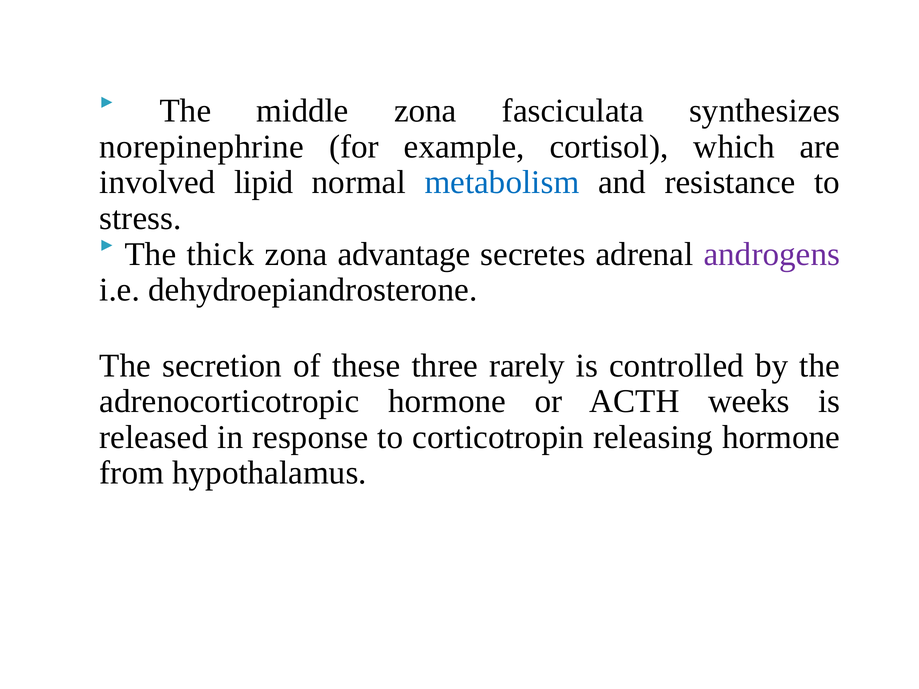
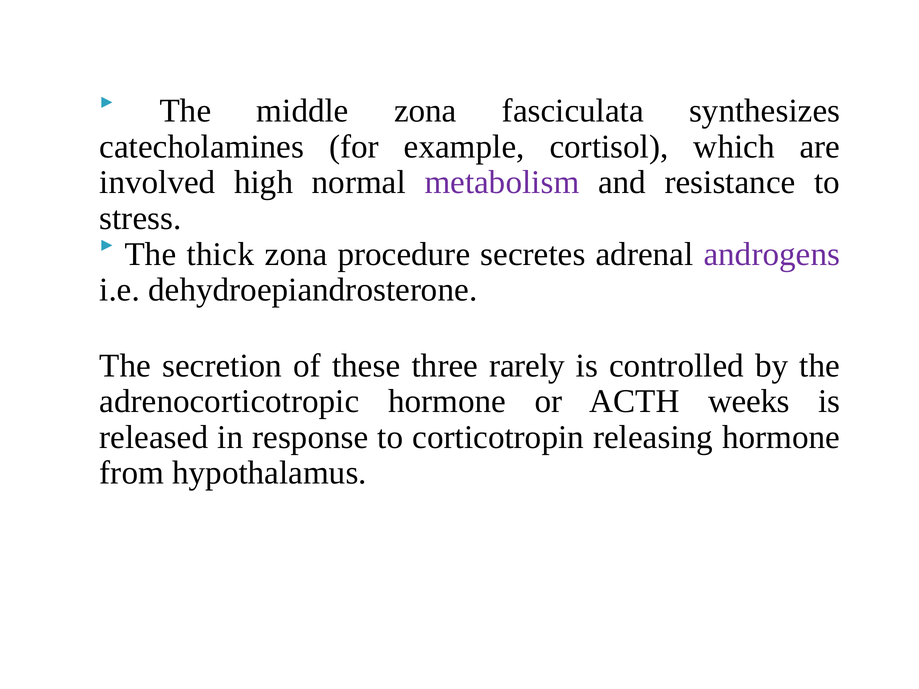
norepinephrine: norepinephrine -> catecholamines
lipid: lipid -> high
metabolism colour: blue -> purple
advantage: advantage -> procedure
